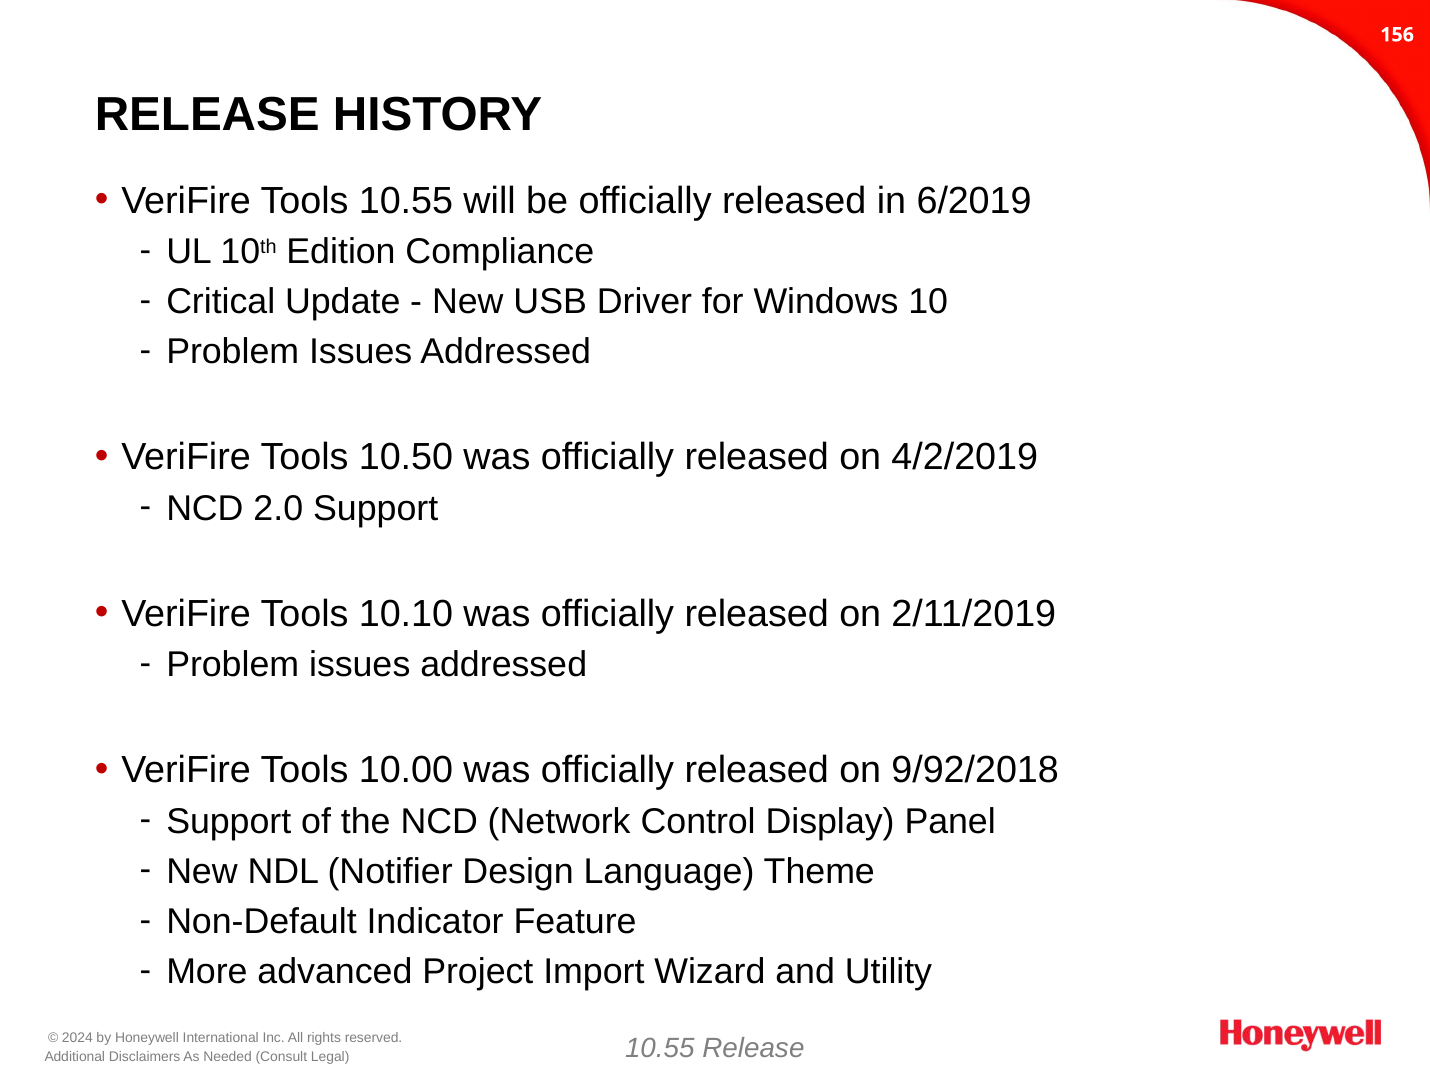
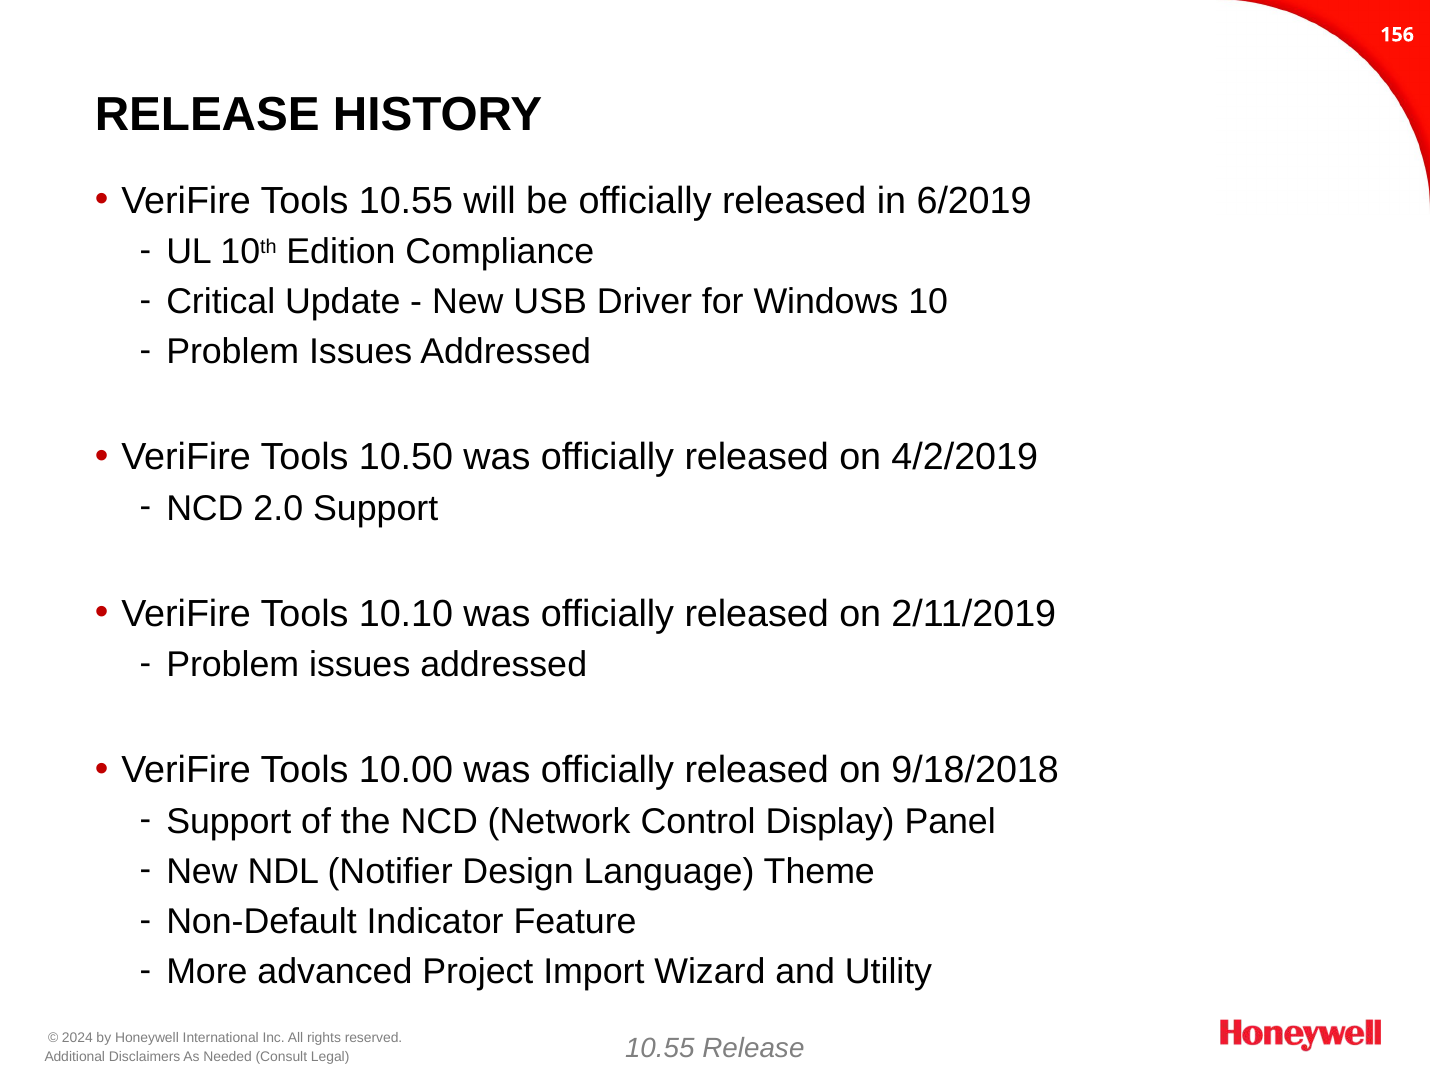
9/92/2018: 9/92/2018 -> 9/18/2018
